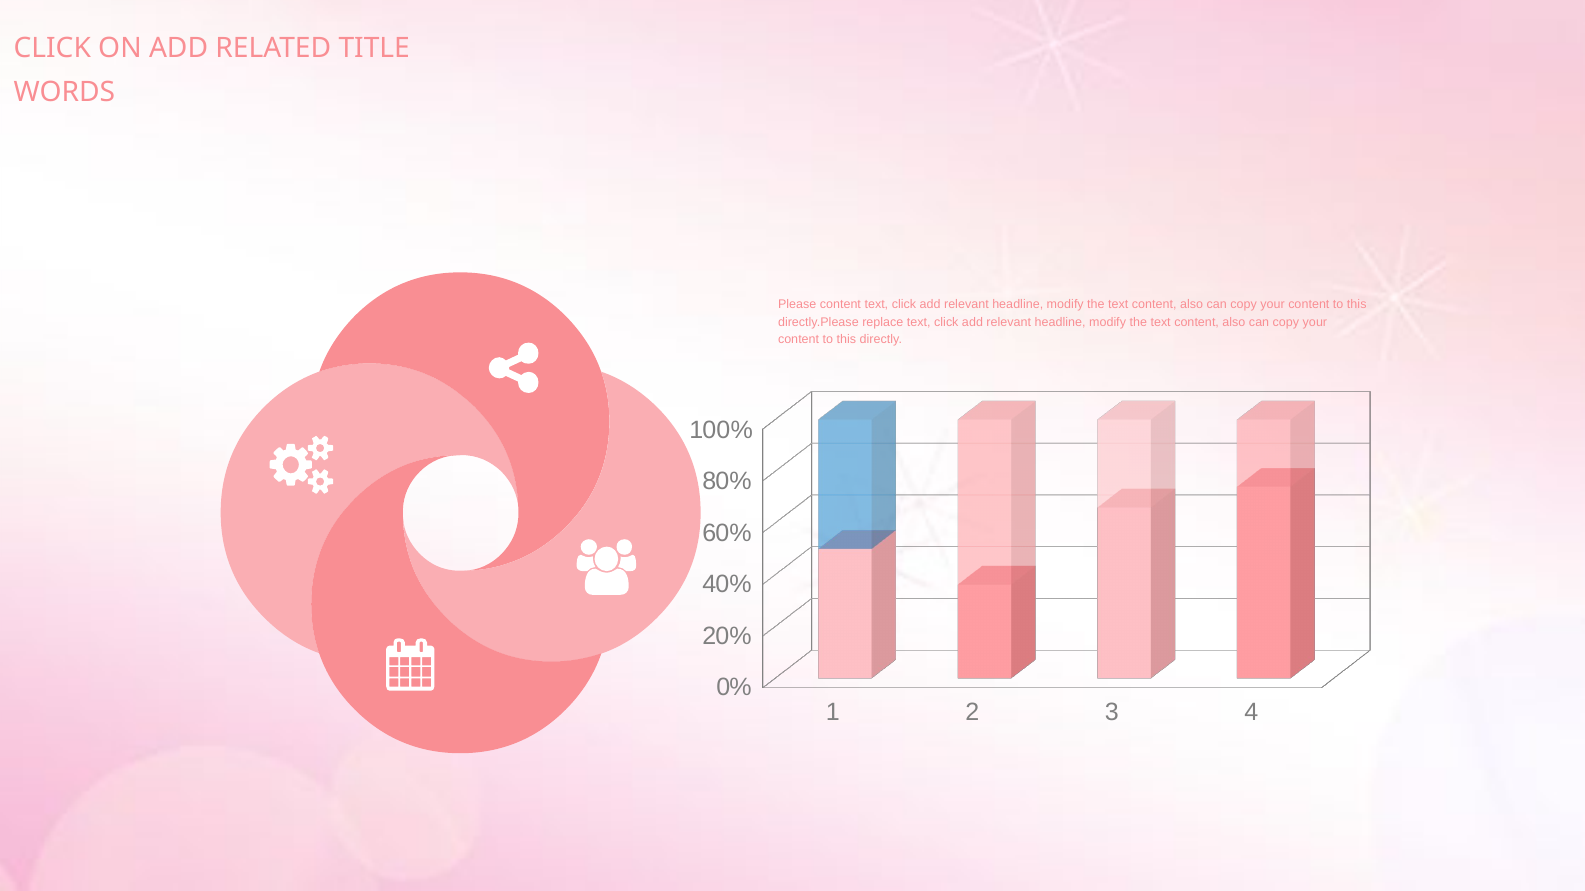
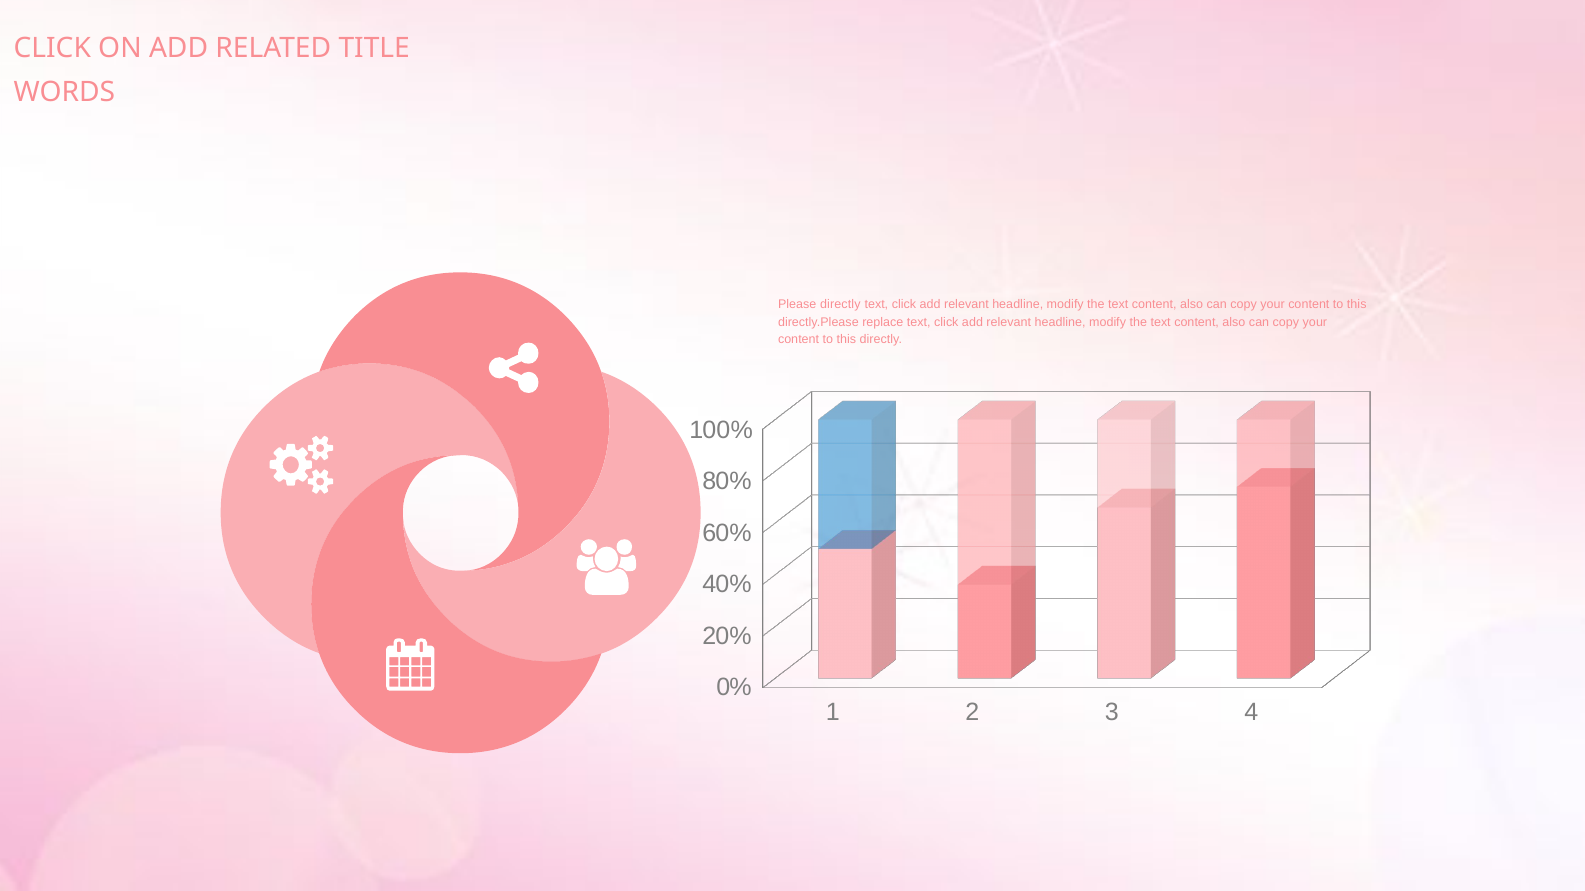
Please content: content -> directly
